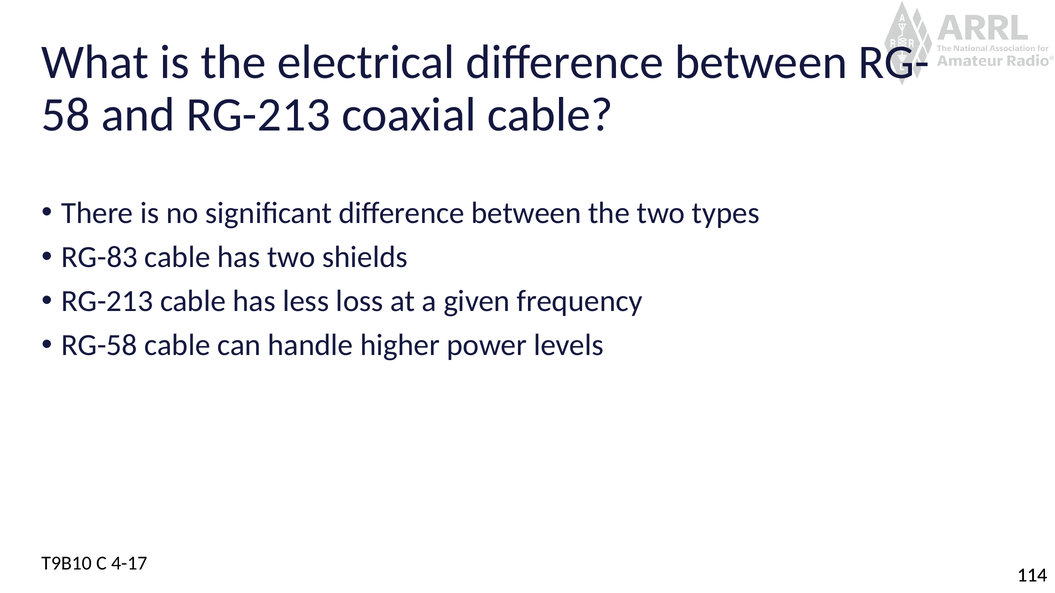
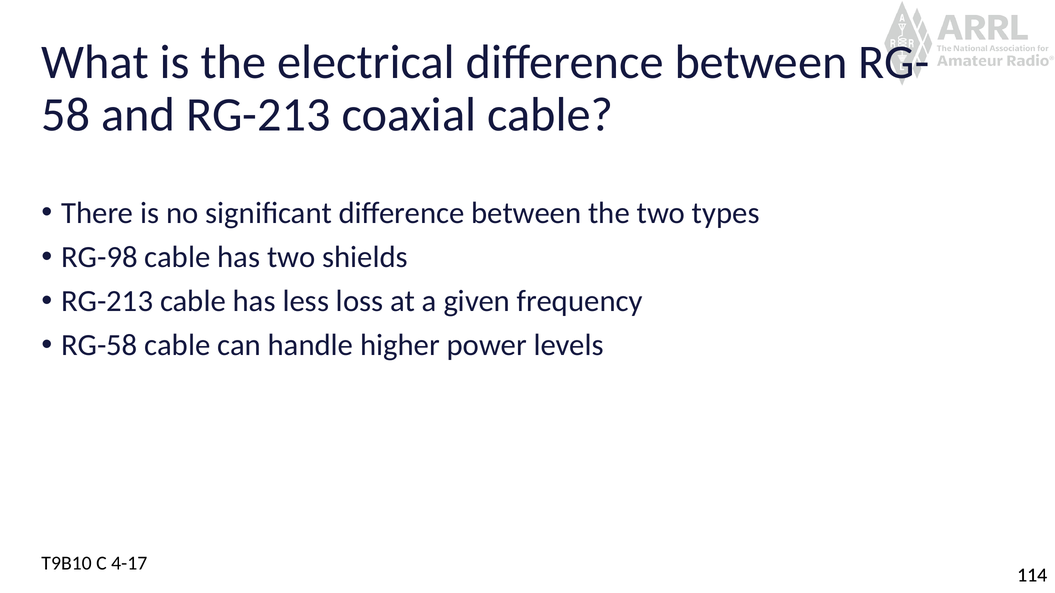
RG-83: RG-83 -> RG-98
